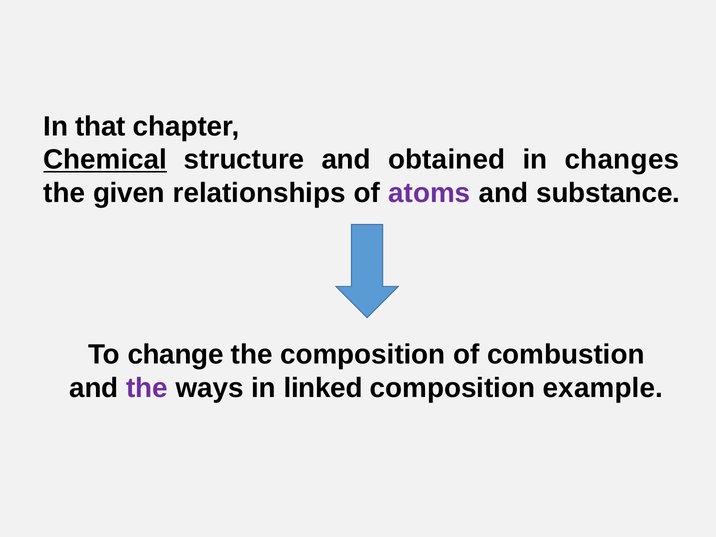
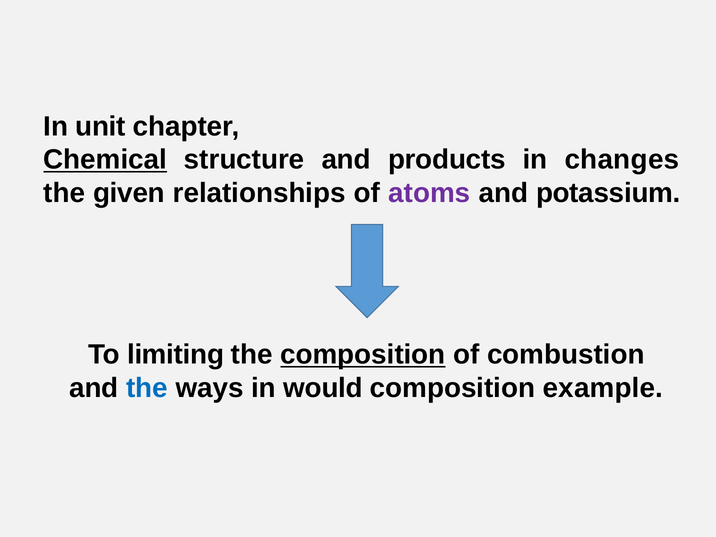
that: that -> unit
obtained: obtained -> products
substance: substance -> potassium
change: change -> limiting
composition at (363, 355) underline: none -> present
the at (147, 388) colour: purple -> blue
linked: linked -> would
